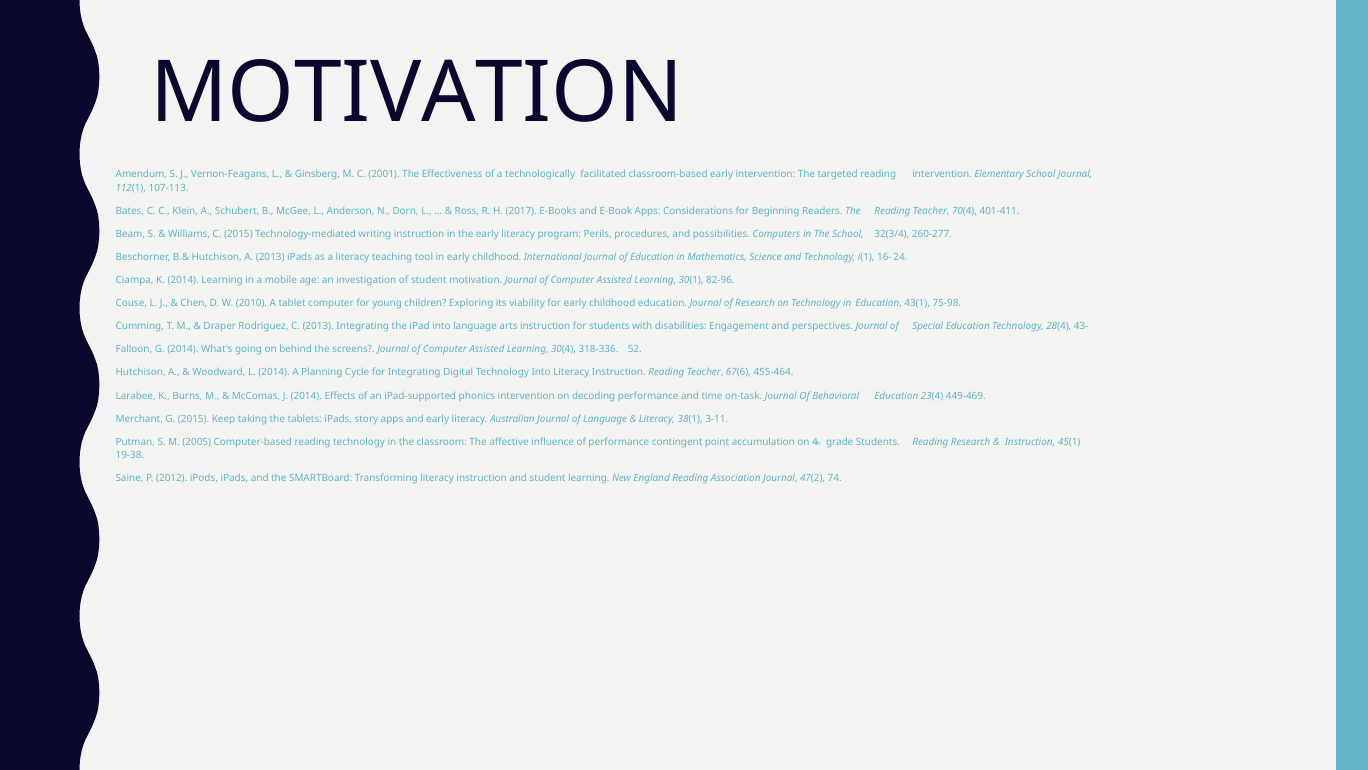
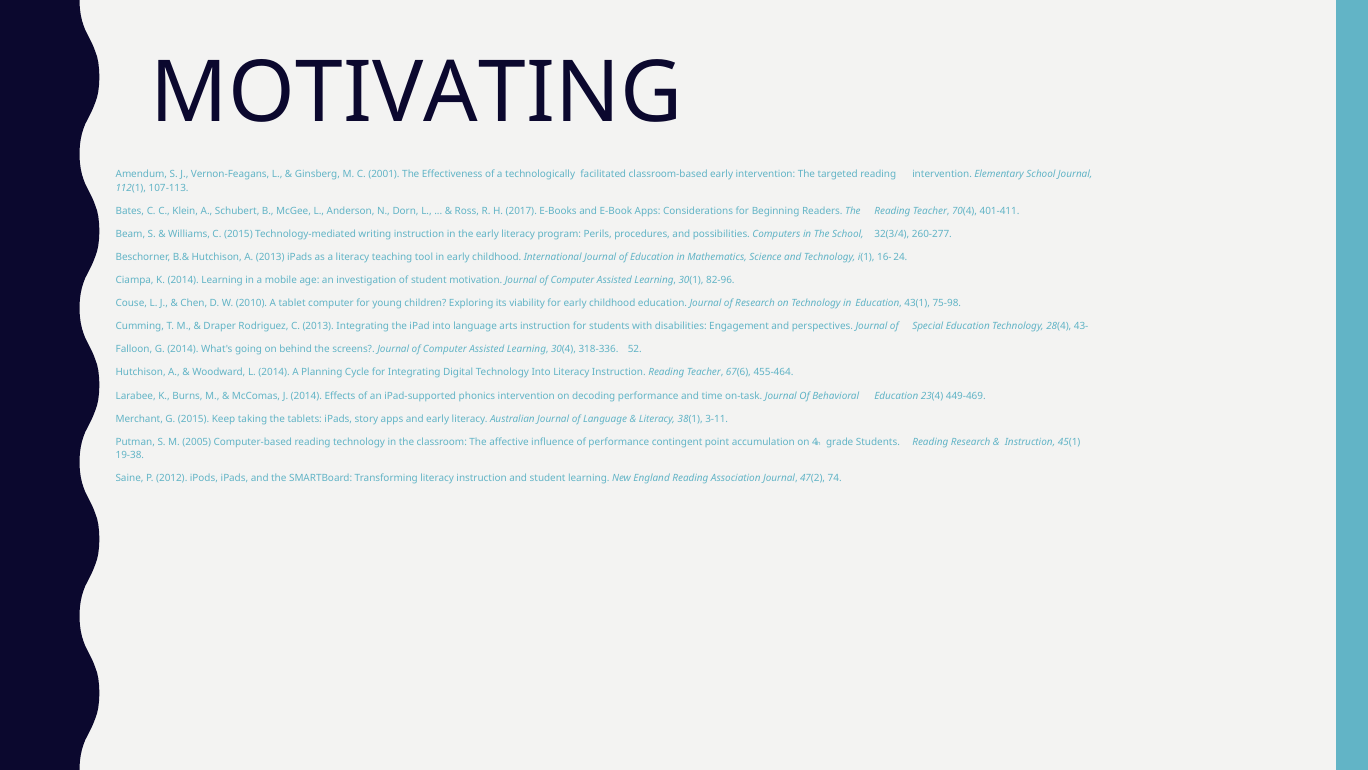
MOTIVATION at (417, 94): MOTIVATION -> MOTIVATING
